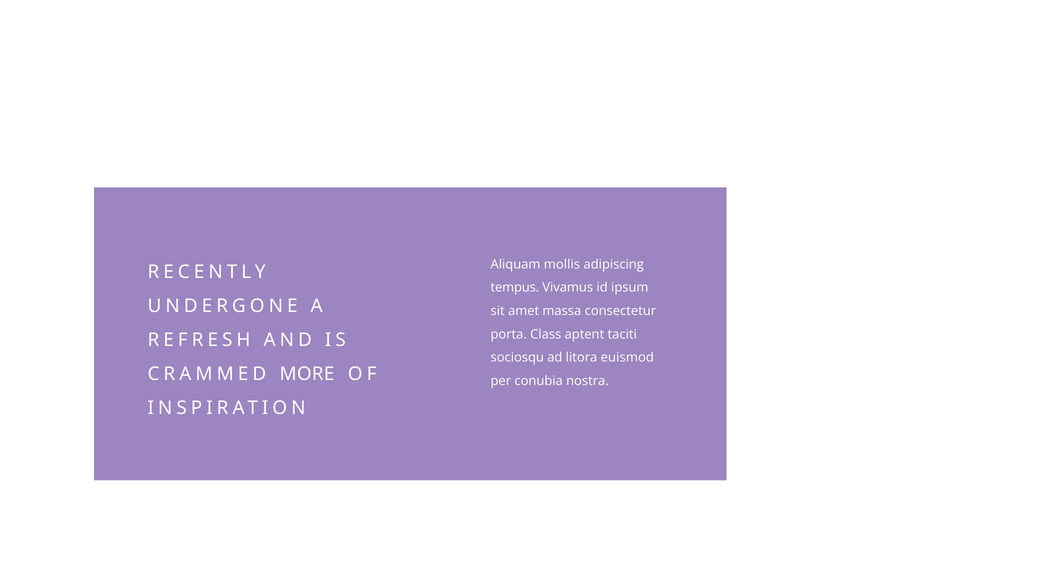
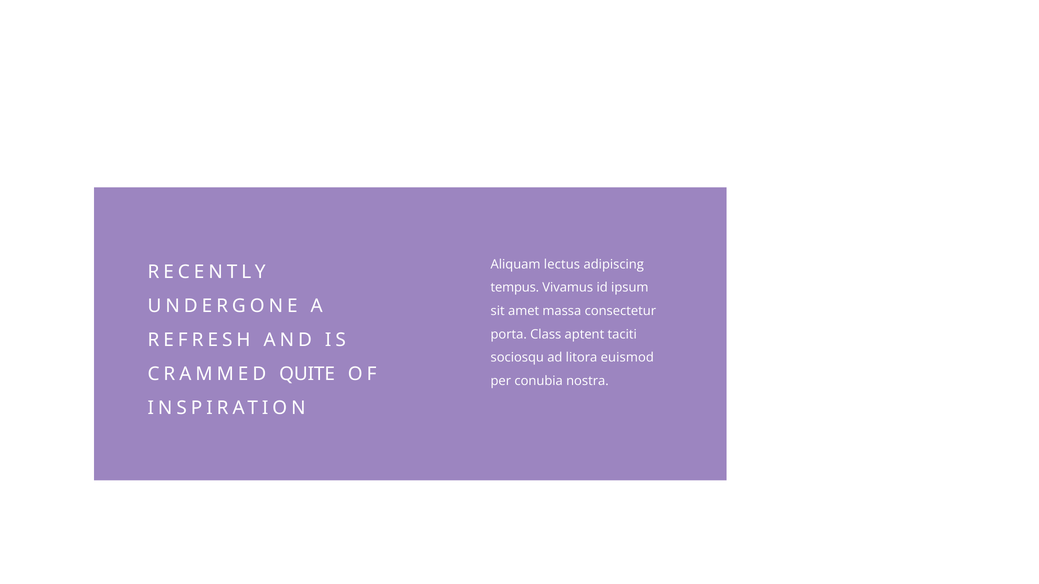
mollis: mollis -> lectus
MORE: MORE -> QUITE
